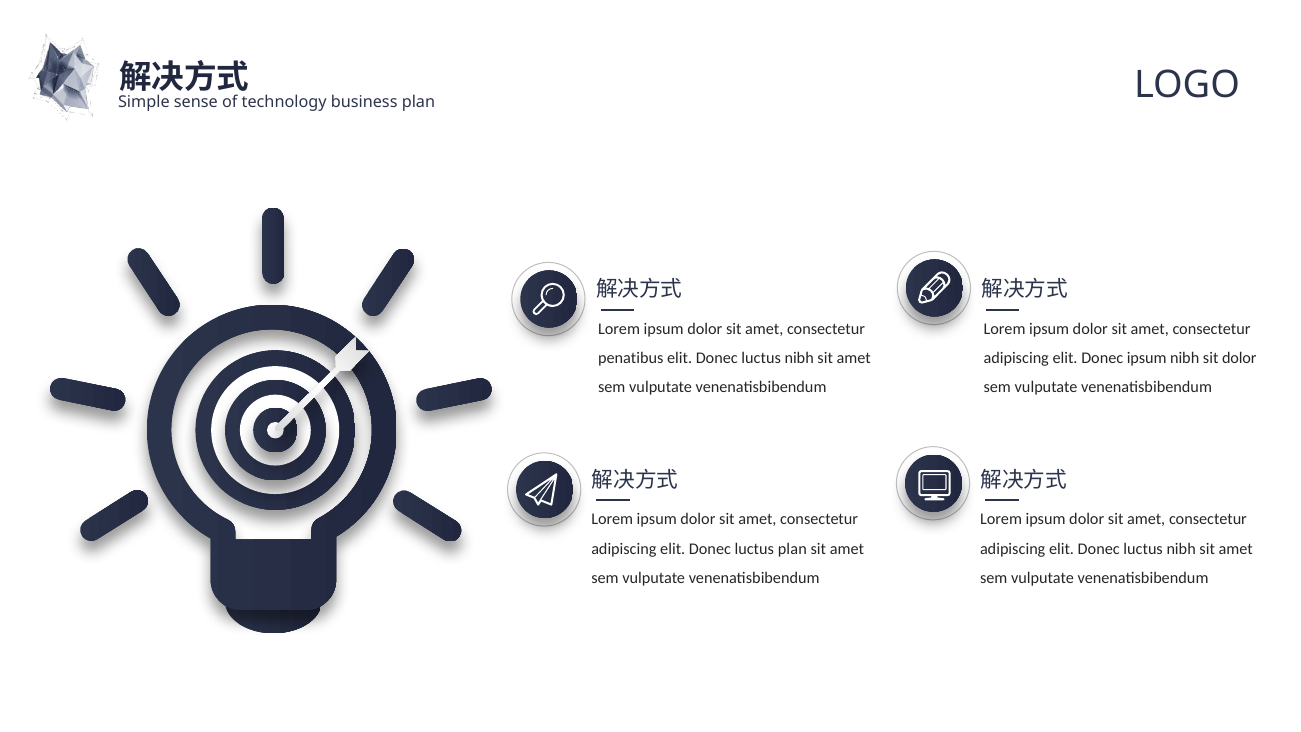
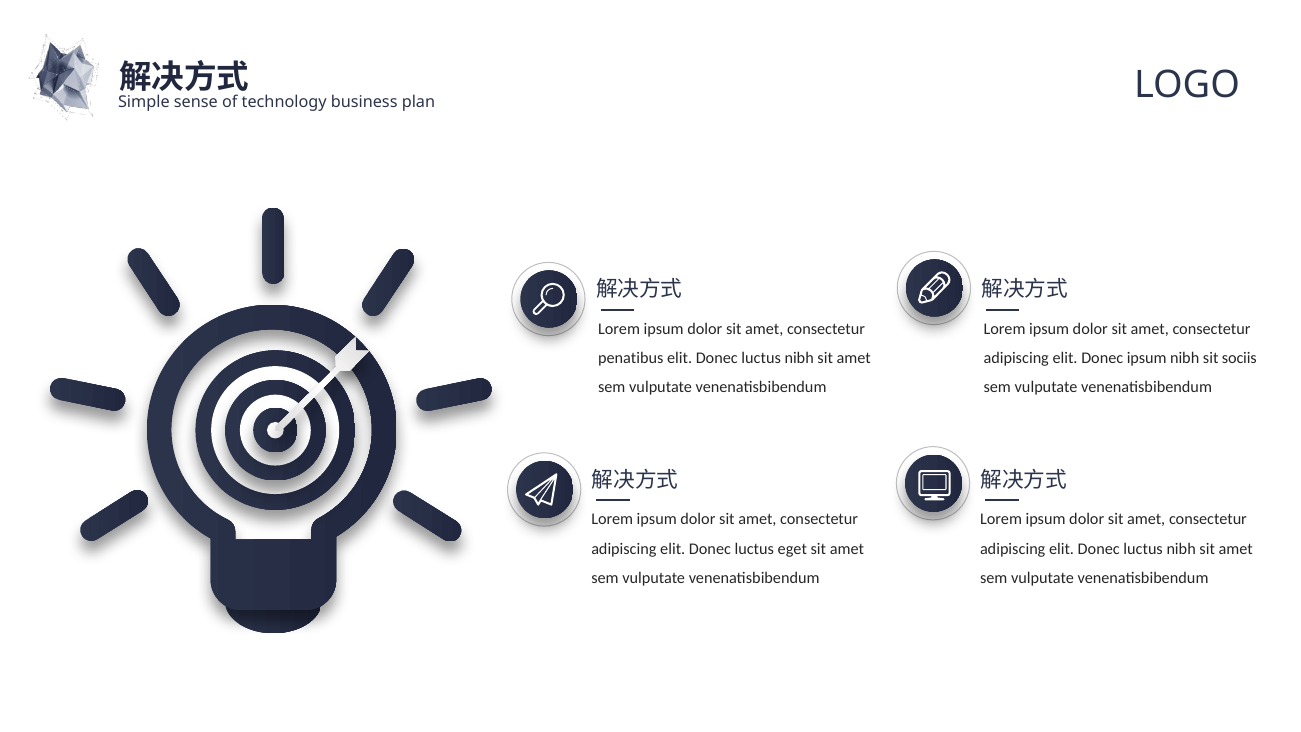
sit dolor: dolor -> sociis
luctus plan: plan -> eget
